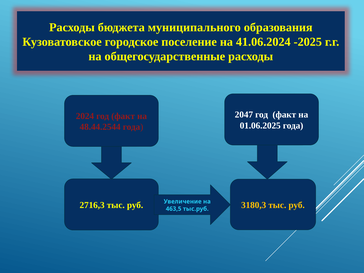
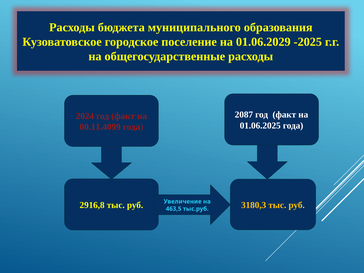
41.06.2024: 41.06.2024 -> 01.06.2029
2047: 2047 -> 2087
48.44.2544: 48.44.2544 -> 00.11.4099
2716,3: 2716,3 -> 2916,8
